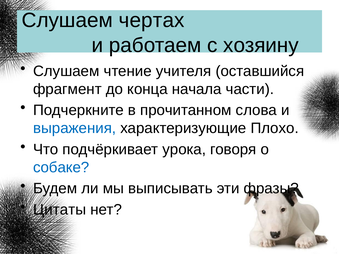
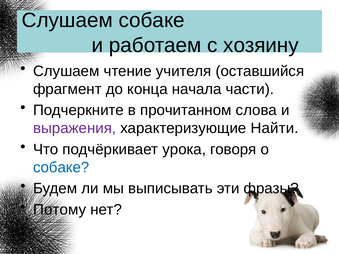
Слушаем чертах: чертах -> собаке
выражения colour: blue -> purple
Плохо: Плохо -> Найти
Цитаты: Цитаты -> Потому
